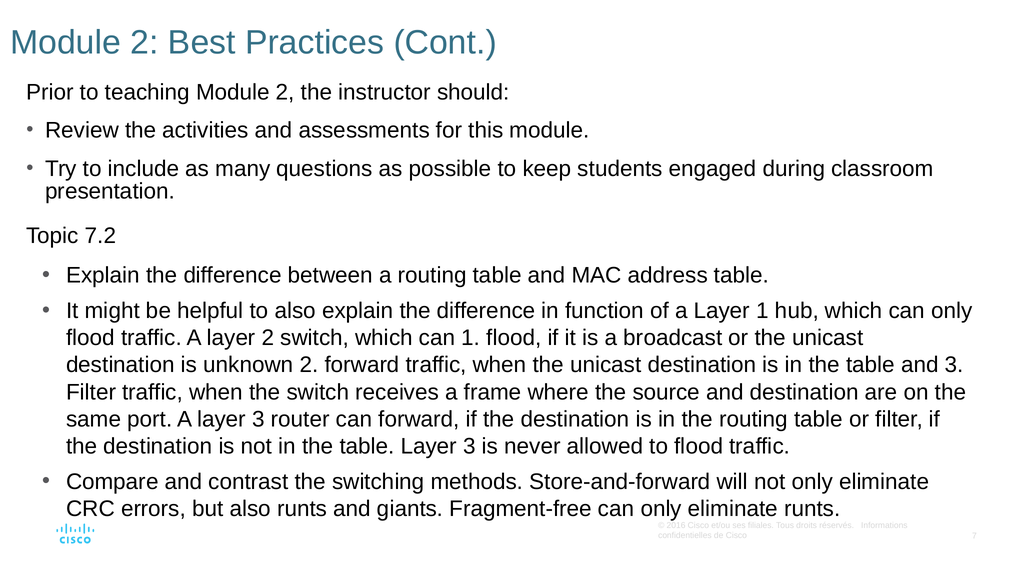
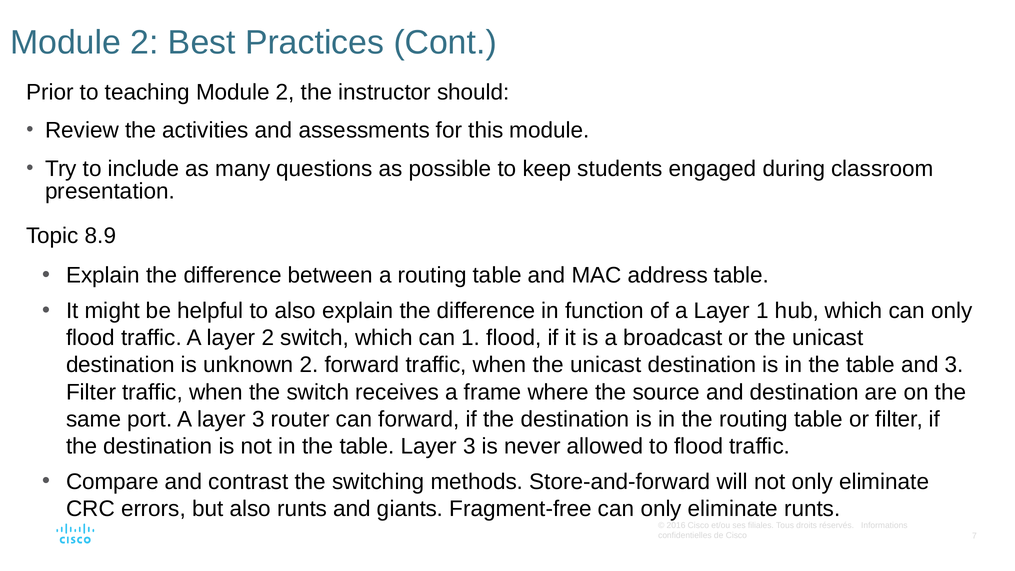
7.2: 7.2 -> 8.9
